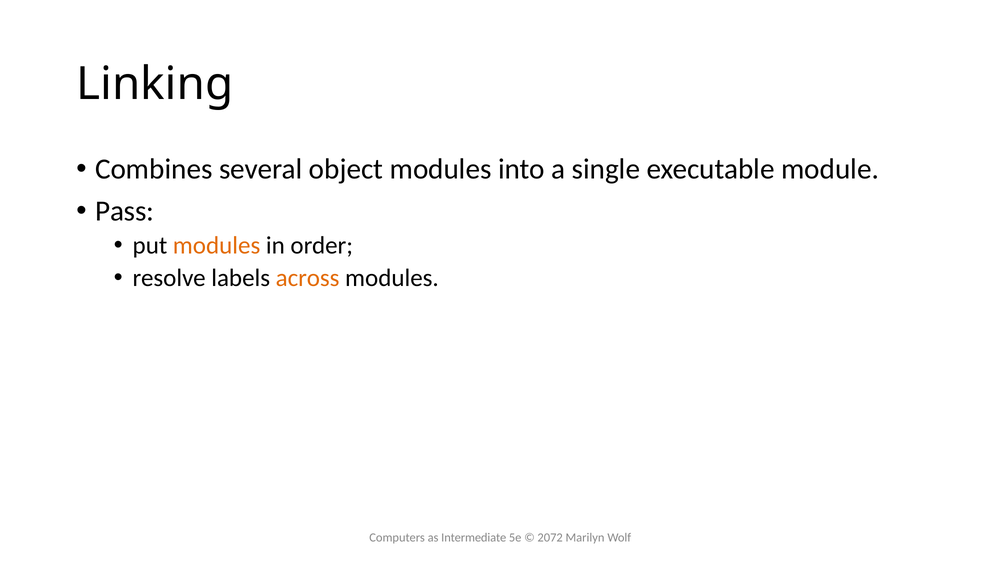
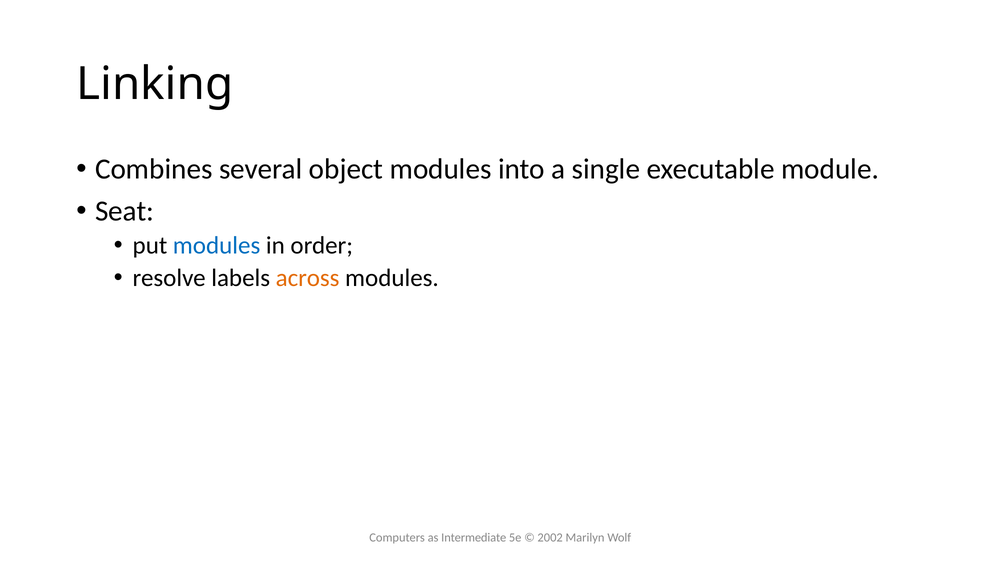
Pass: Pass -> Seat
modules at (217, 246) colour: orange -> blue
2072: 2072 -> 2002
